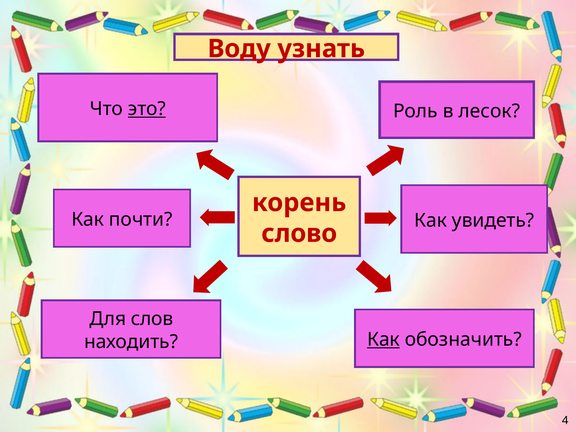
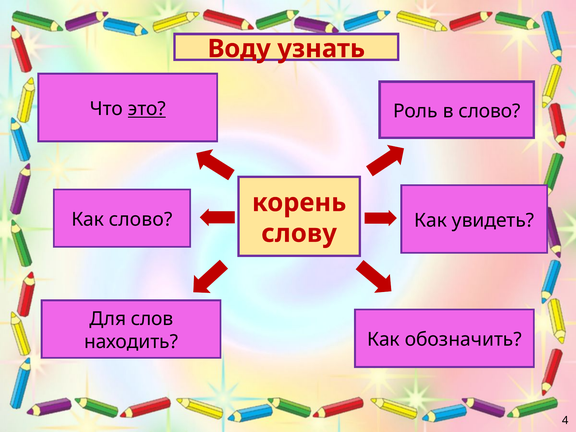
в лесок: лесок -> слово
Как почти: почти -> слово
слово: слово -> слову
Как at (383, 340) underline: present -> none
